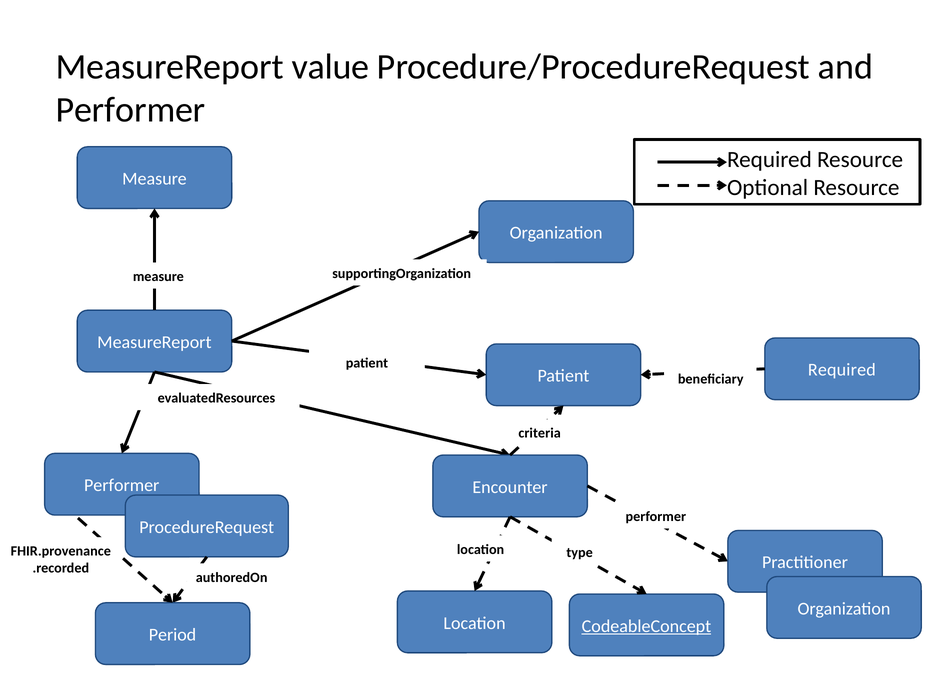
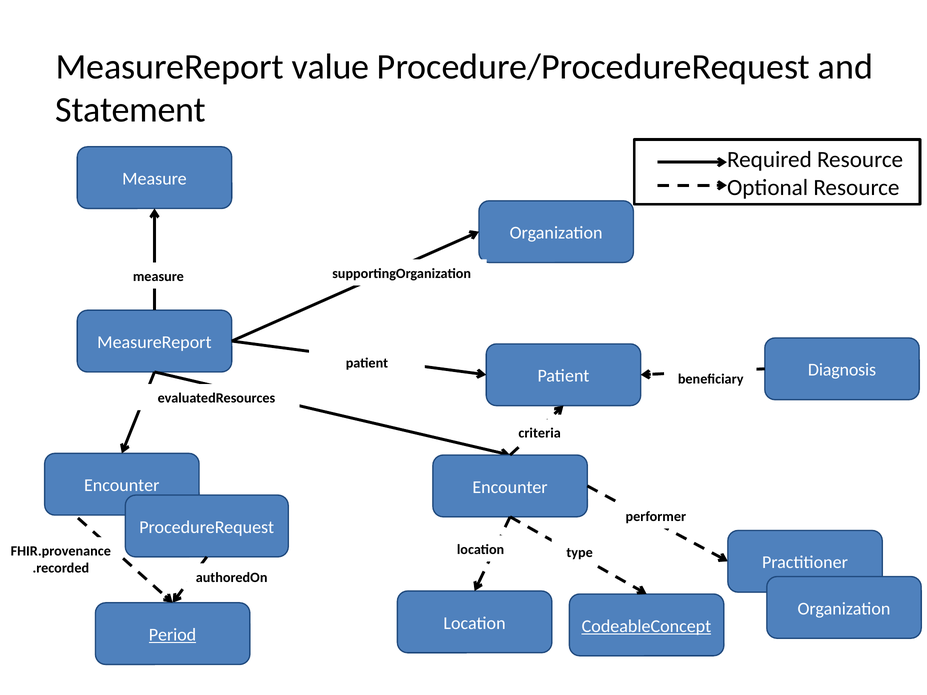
Performer at (131, 110): Performer -> Statement
Required at (842, 370): Required -> Diagnosis
Performer at (122, 486): Performer -> Encounter
Period underline: none -> present
